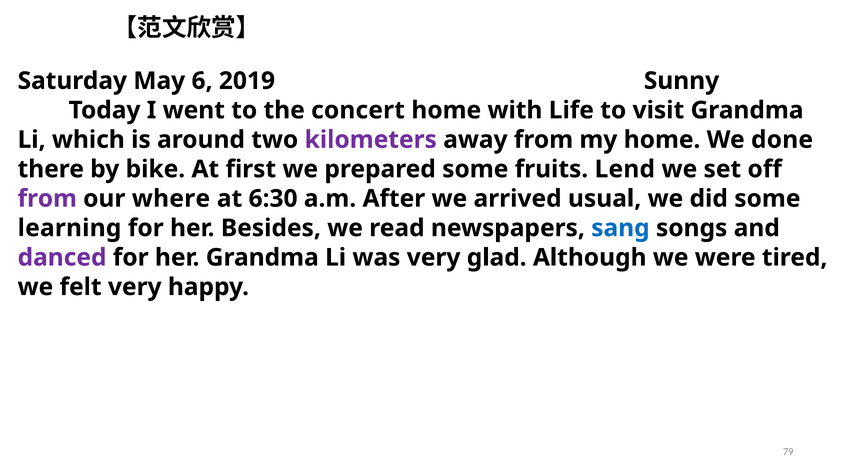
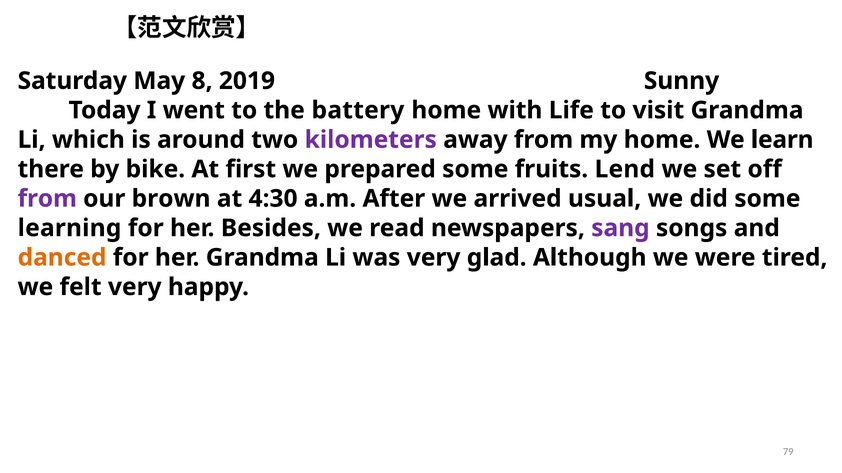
6: 6 -> 8
concert: concert -> battery
done: done -> learn
where: where -> brown
6:30: 6:30 -> 4:30
sang colour: blue -> purple
danced colour: purple -> orange
